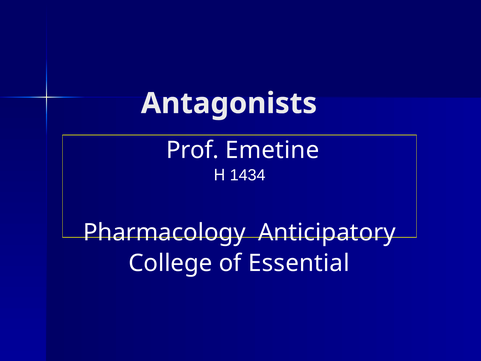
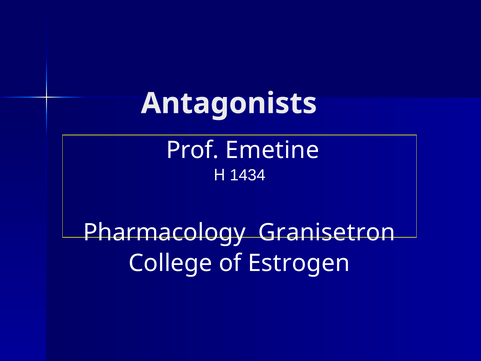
Anticipatory: Anticipatory -> Granisetron
Essential: Essential -> Estrogen
